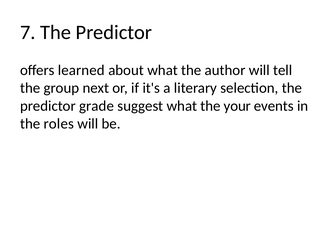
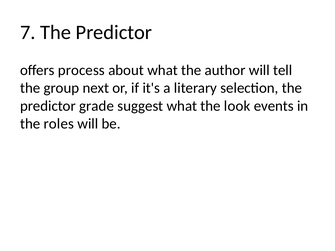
learned: learned -> process
your: your -> look
